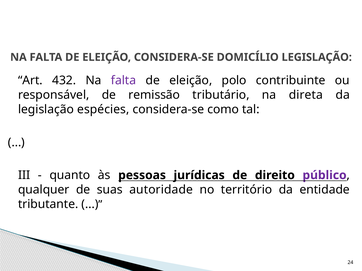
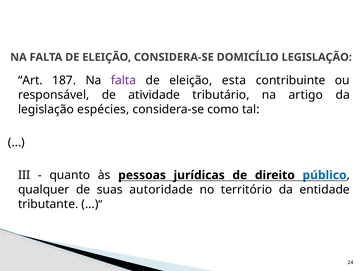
432: 432 -> 187
polo: polo -> esta
remissão: remissão -> atividade
direta: direta -> artigo
público colour: purple -> blue
